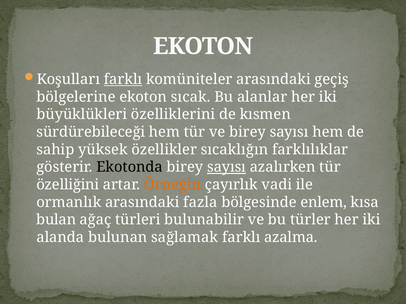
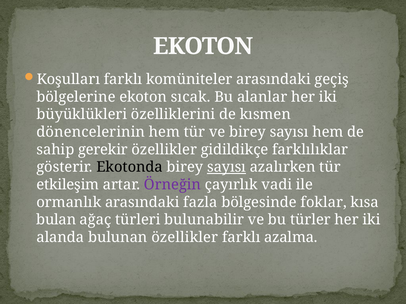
farklı at (123, 79) underline: present -> none
sürdürebileceği: sürdürebileceği -> dönencelerinin
yüksek: yüksek -> gerekir
sıcaklığın: sıcaklığın -> gidildikçe
özelliğini: özelliğini -> etkileşim
Örneğin colour: orange -> purple
enlem: enlem -> foklar
bulunan sağlamak: sağlamak -> özellikler
